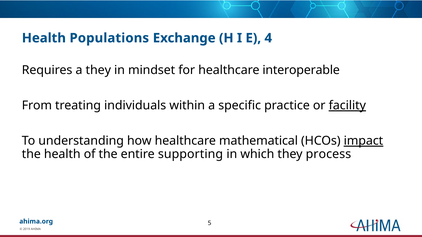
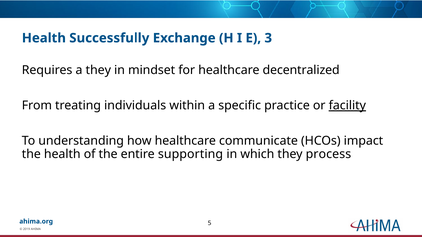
Populations: Populations -> Successfully
4: 4 -> 3
interoperable: interoperable -> decentralized
mathematical: mathematical -> communicate
impact underline: present -> none
